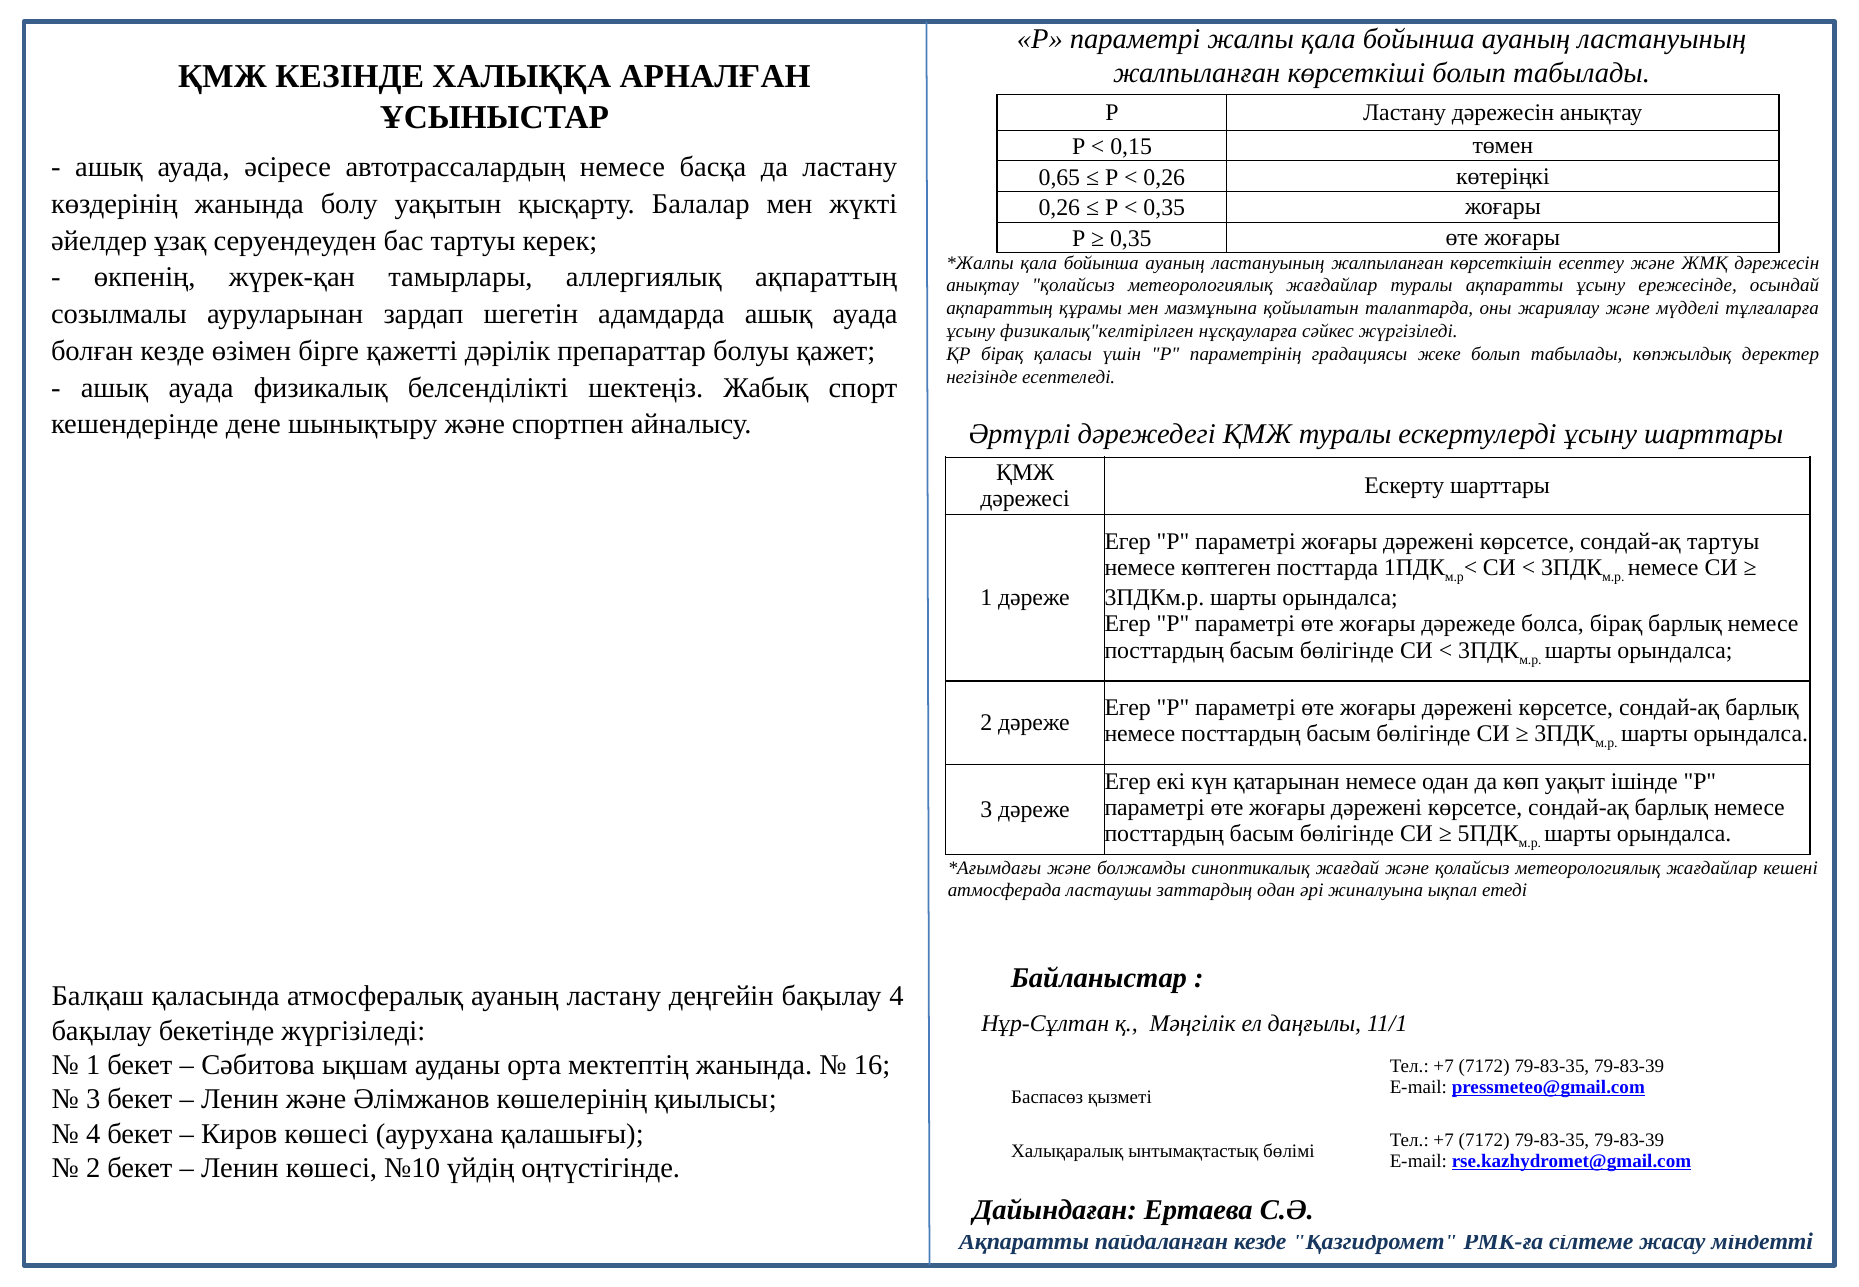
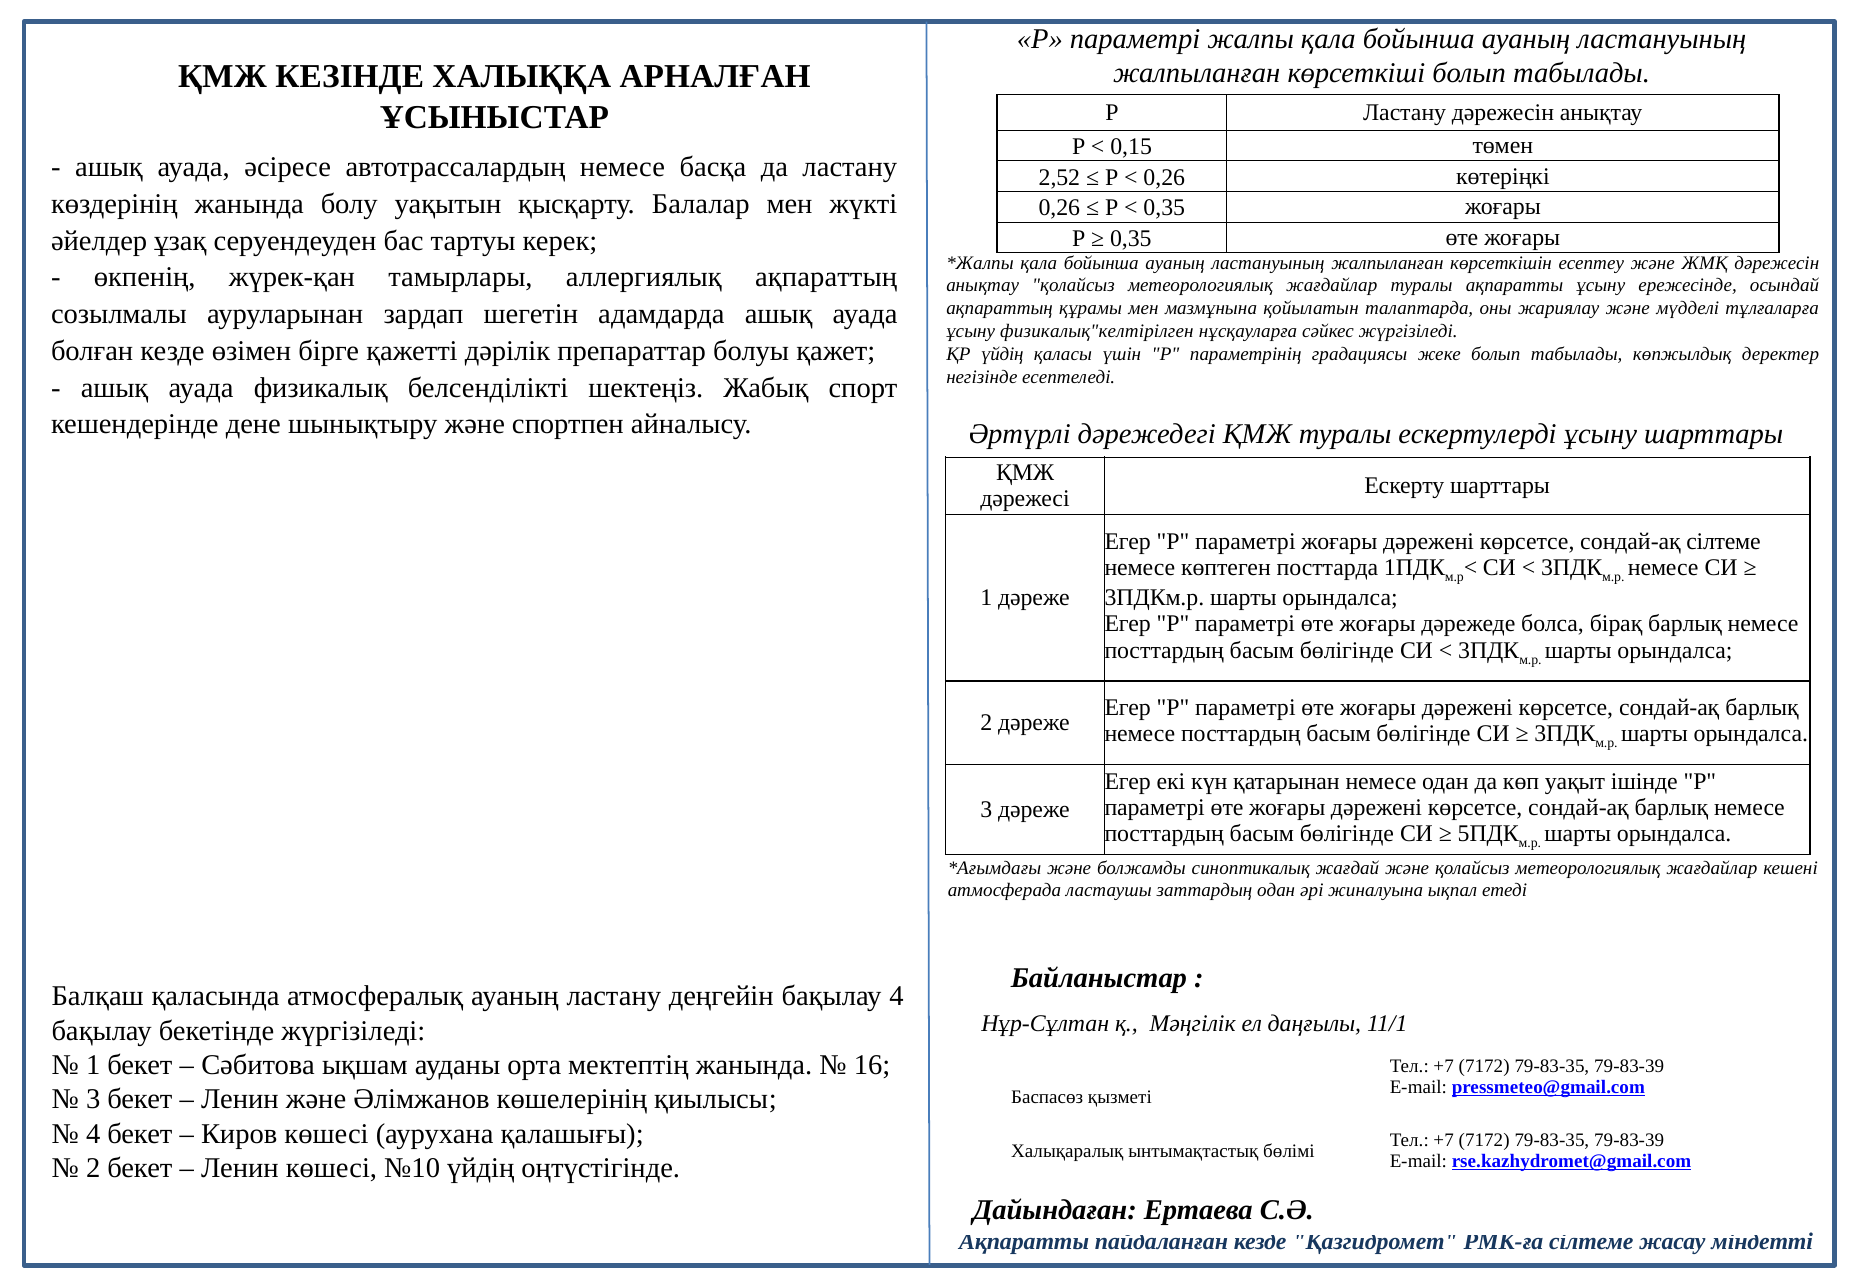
0,65: 0,65 -> 2,52
ҚР бірақ: бірақ -> үйдің
сондай-ақ тартуы: тартуы -> сілтеме
